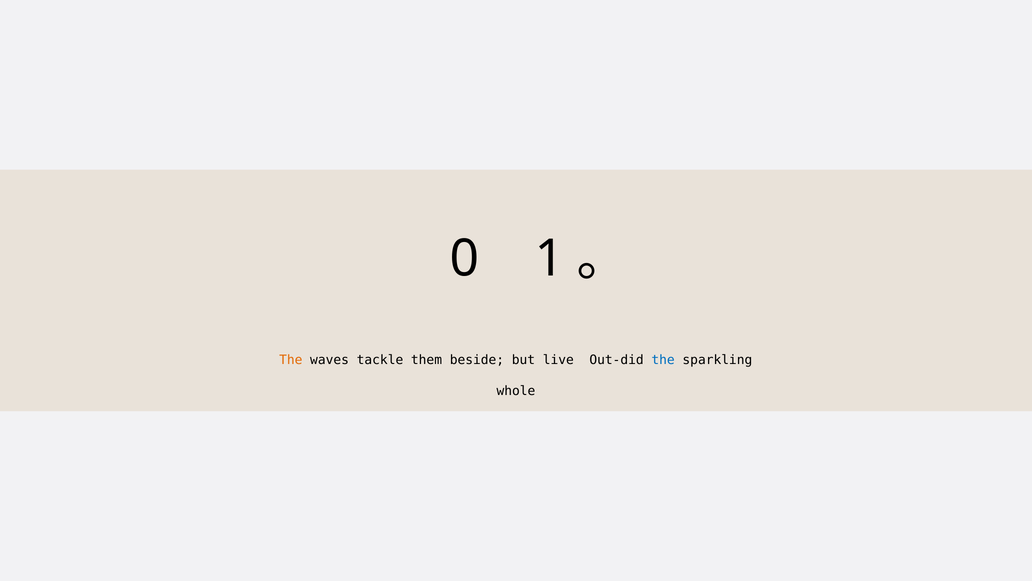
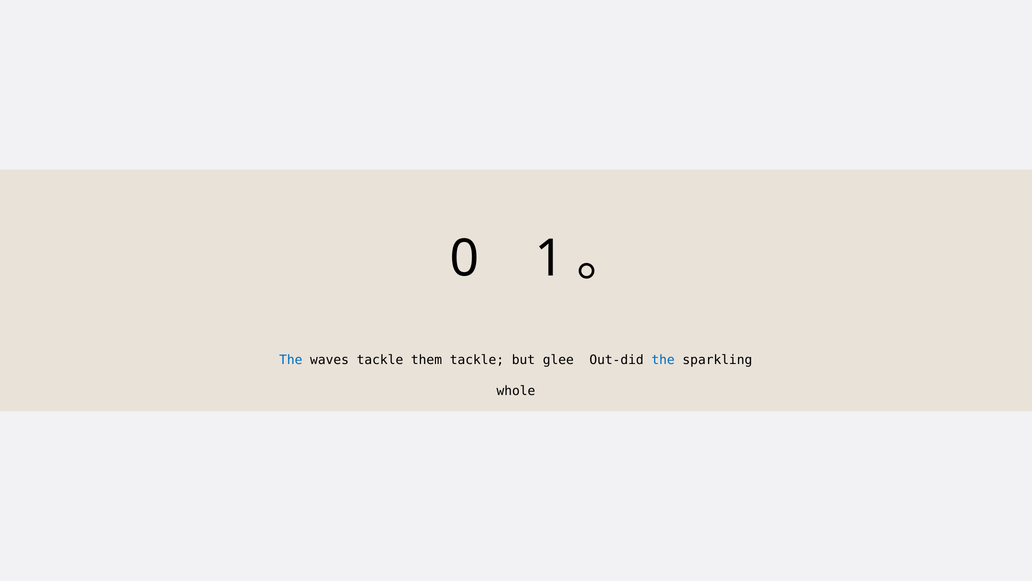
The at (291, 360) colour: orange -> blue
them beside: beside -> tackle
live: live -> glee
